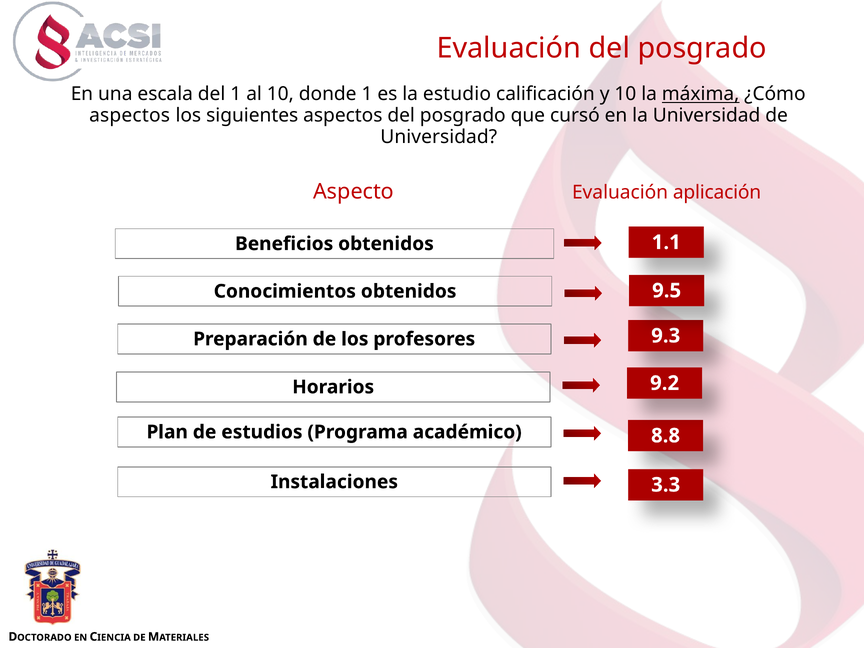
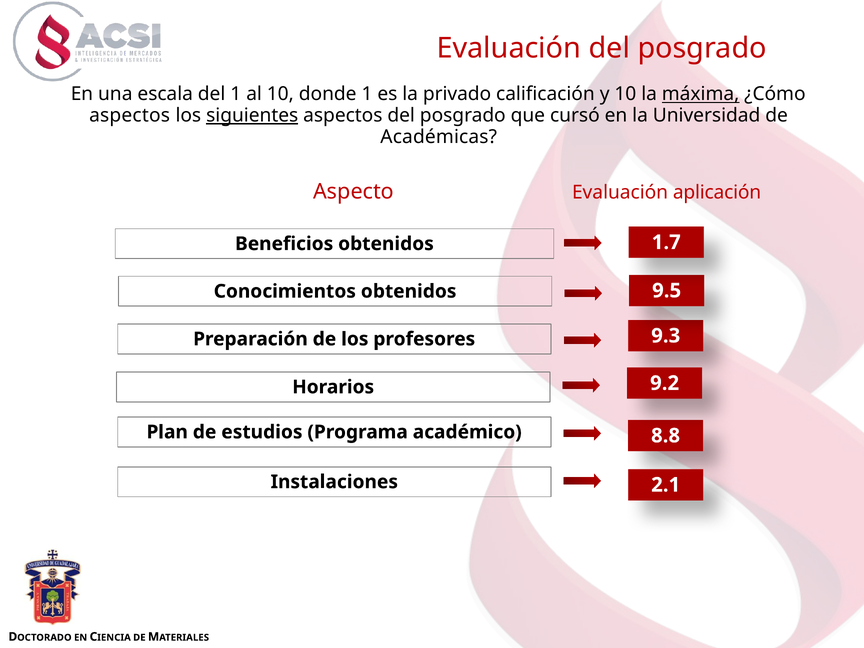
estudio: estudio -> privado
siguientes underline: none -> present
Universidad at (439, 137): Universidad -> Académicas
1.1: 1.1 -> 1.7
3.3: 3.3 -> 2.1
